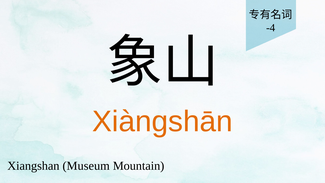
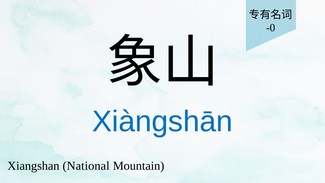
-4: -4 -> -0
Xiàngshān colour: orange -> blue
Museum: Museum -> National
